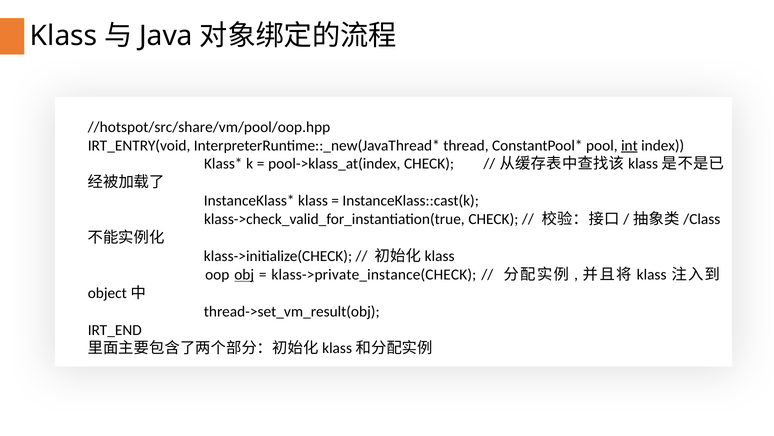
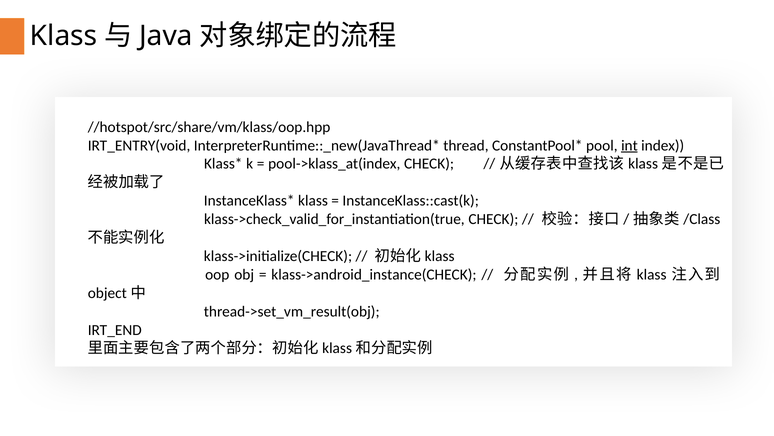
//hotspot/src/share/vm/pool/oop.hpp: //hotspot/src/share/vm/pool/oop.hpp -> //hotspot/src/share/vm/klass/oop.hpp
obj underline: present -> none
klass->private_instance(CHECK: klass->private_instance(CHECK -> klass->android_instance(CHECK
